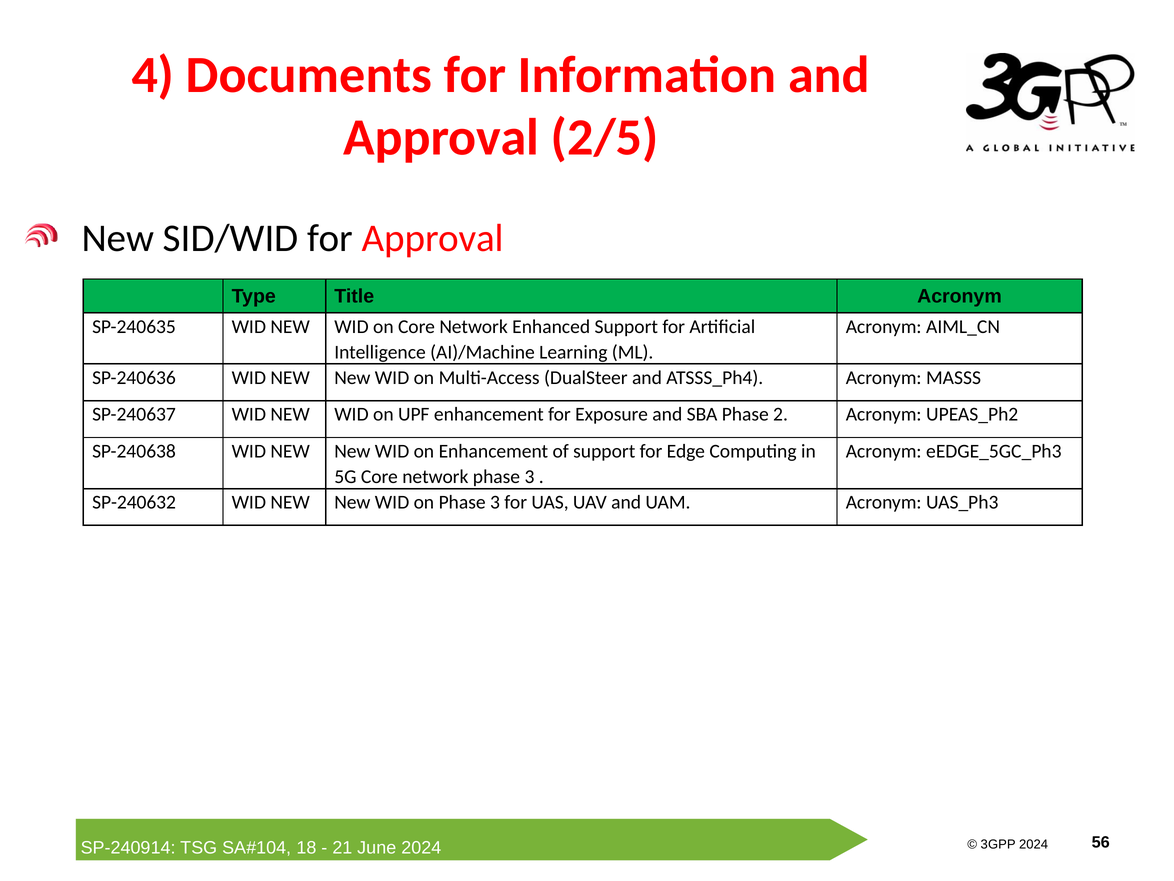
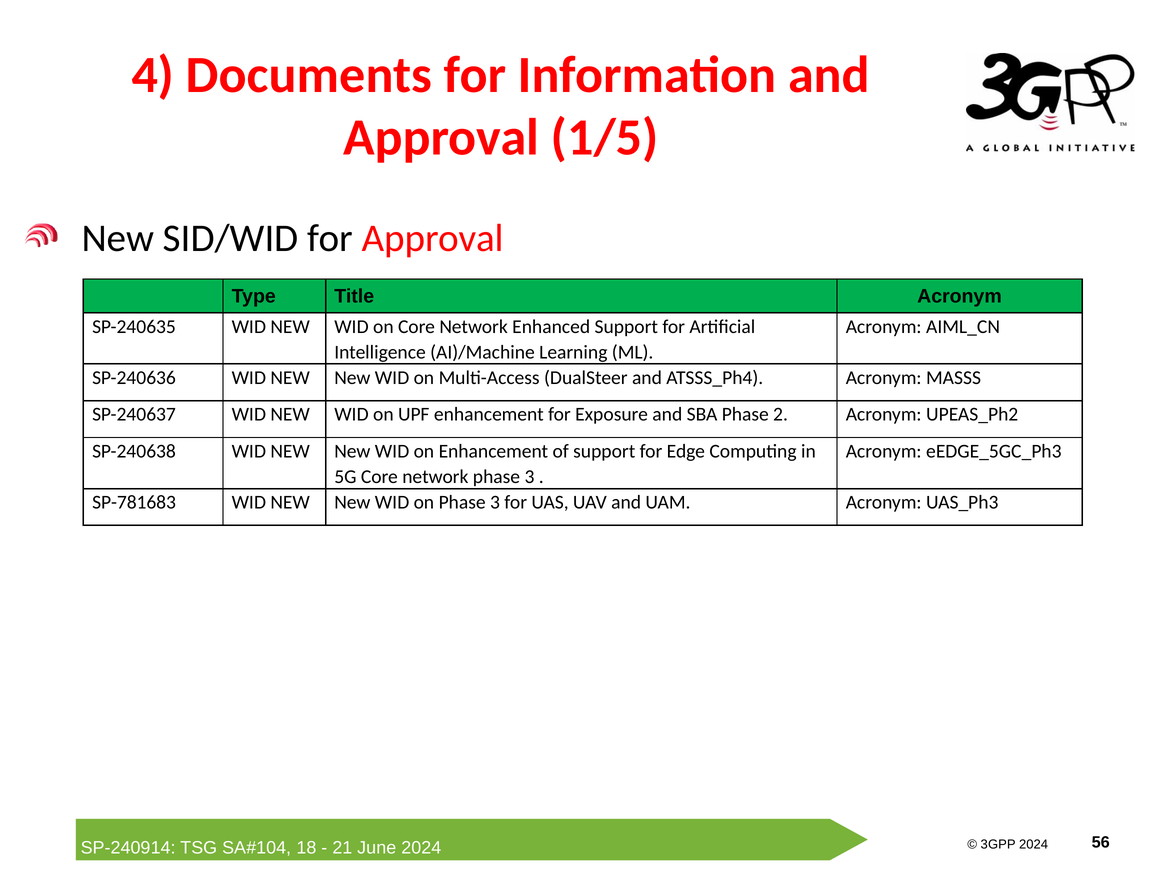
2/5: 2/5 -> 1/5
SP-240632: SP-240632 -> SP-781683
